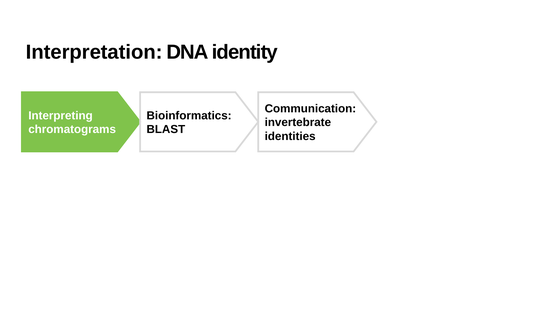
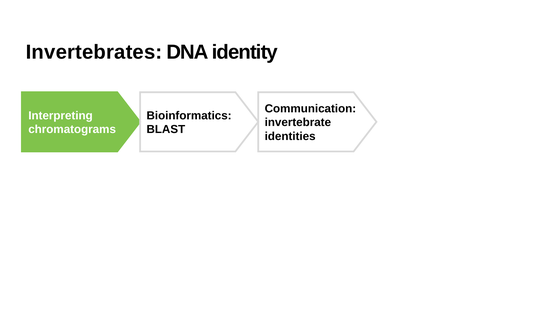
Interpretation: Interpretation -> Invertebrates
